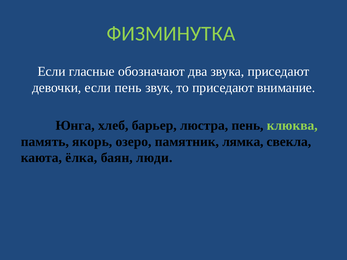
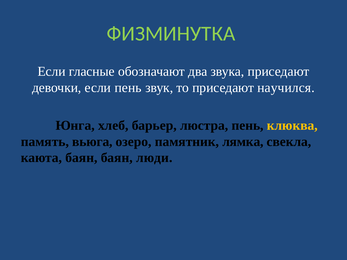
внимание: внимание -> научился
клюква colour: light green -> yellow
якорь: якорь -> вьюга
каюта ёлка: ёлка -> баян
